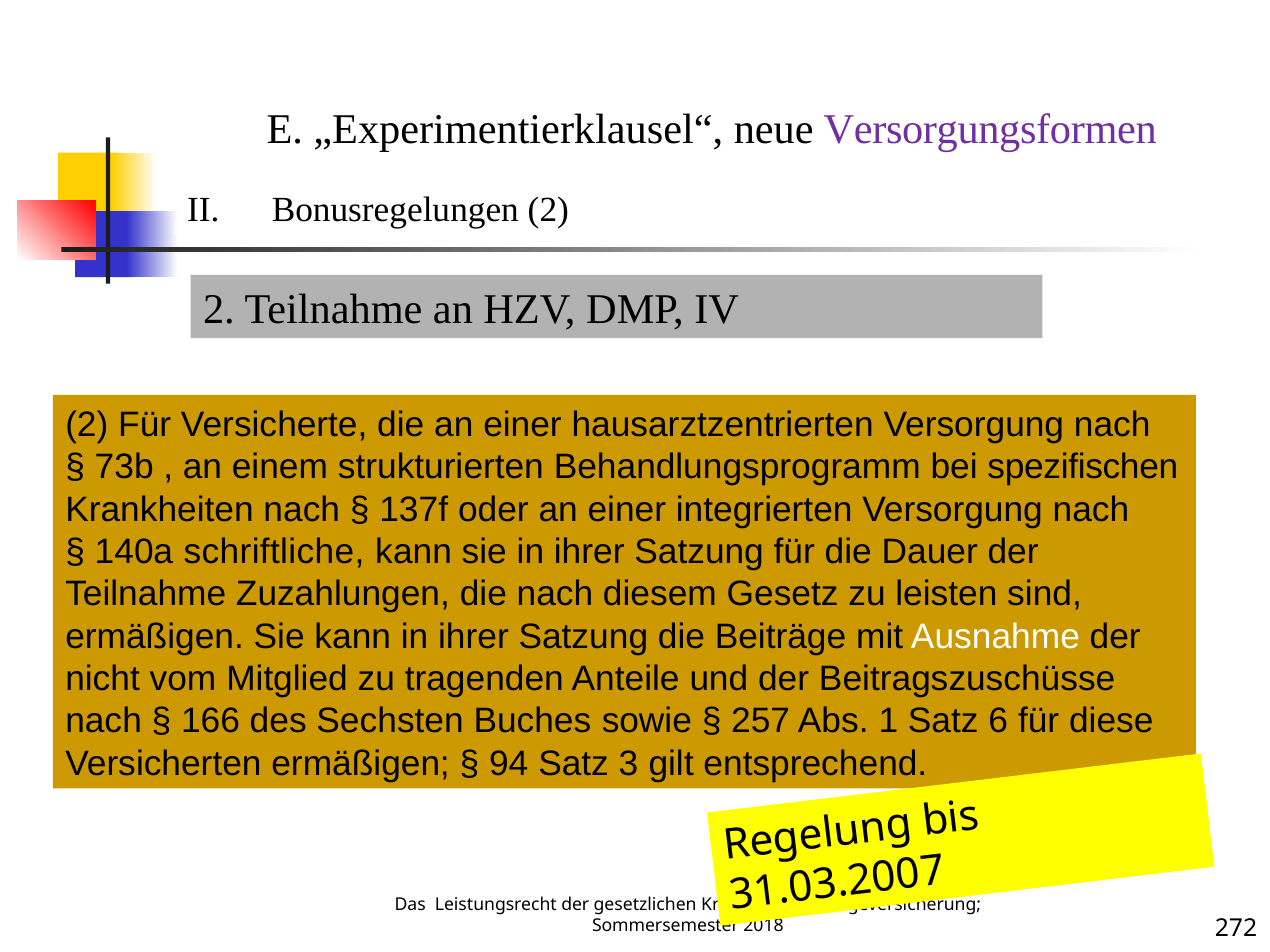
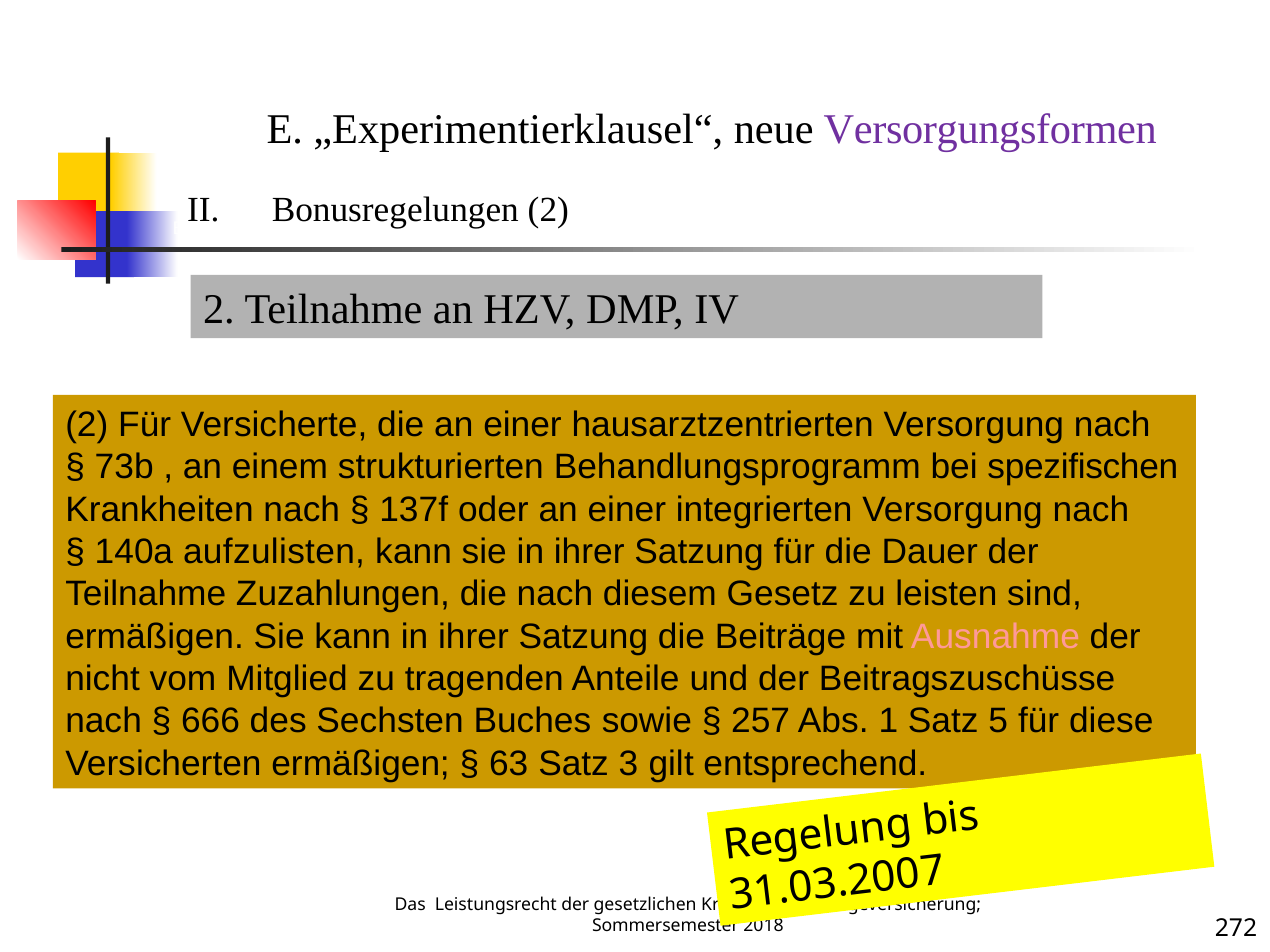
schriftliche: schriftliche -> aufzulisten
Ausnahme colour: white -> pink
166: 166 -> 666
6: 6 -> 5
94: 94 -> 63
